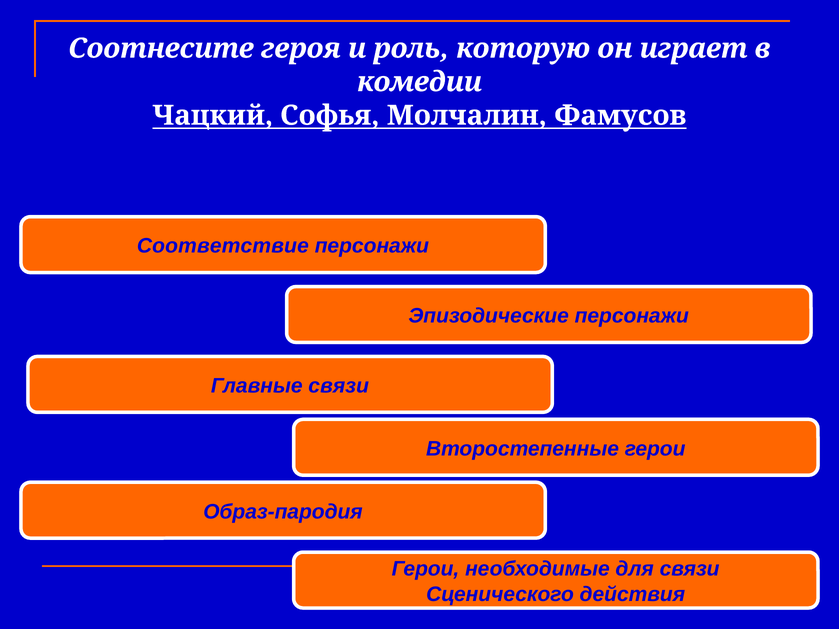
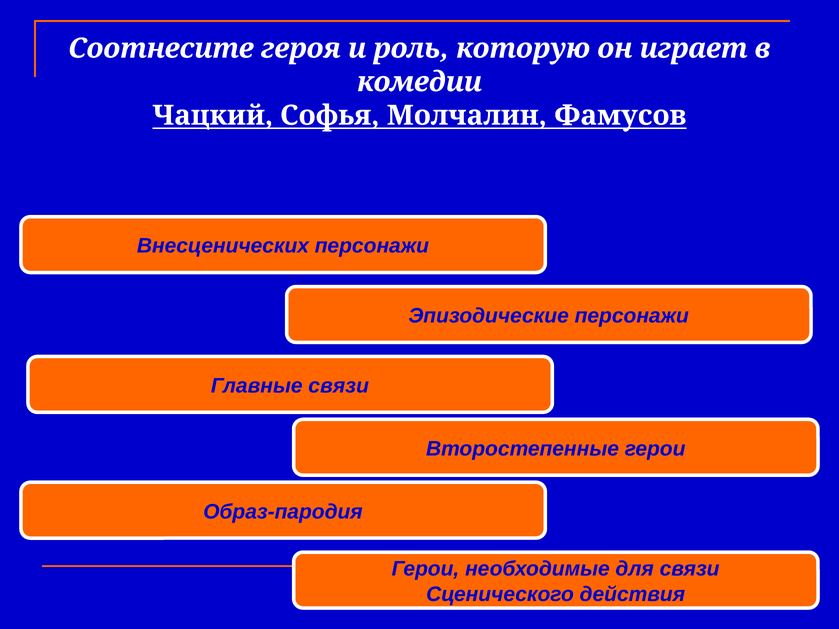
Соответствие: Соответствие -> Внесценических
